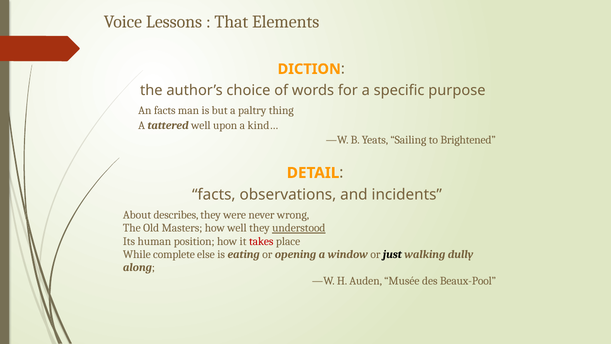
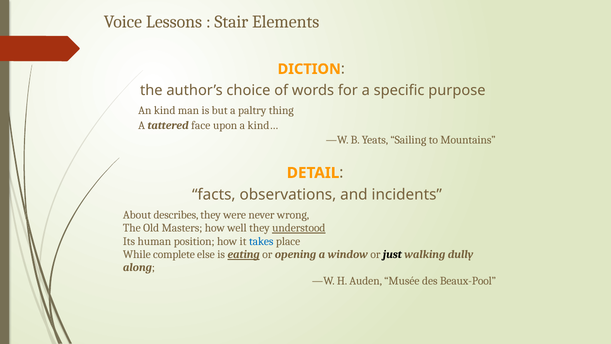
That: That -> Stair
An facts: facts -> kind
tattered well: well -> face
Brightened: Brightened -> Mountains
takes colour: red -> blue
eating underline: none -> present
